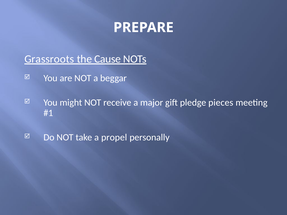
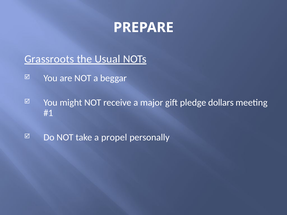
Cause: Cause -> Usual
pieces: pieces -> dollars
